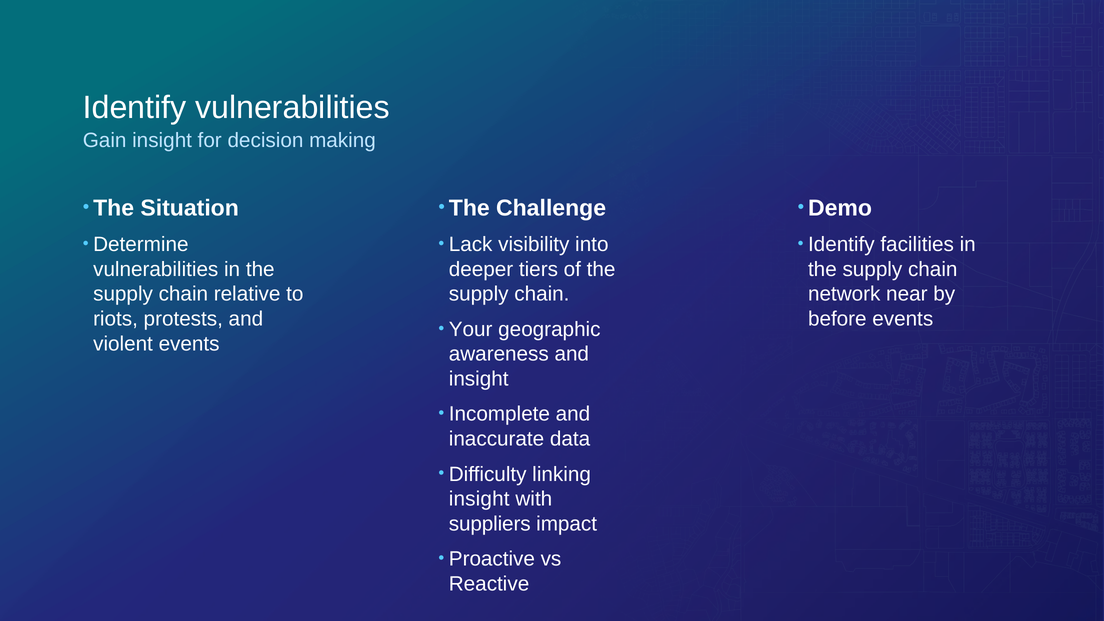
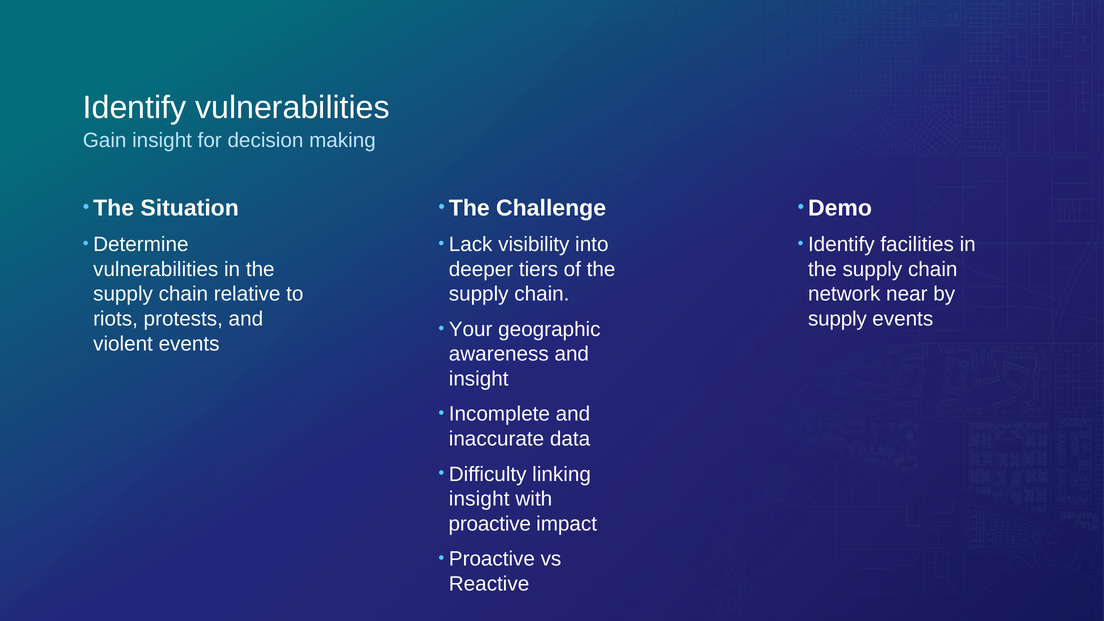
before at (837, 319): before -> supply
suppliers at (490, 524): suppliers -> proactive
